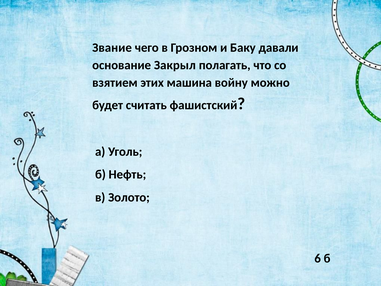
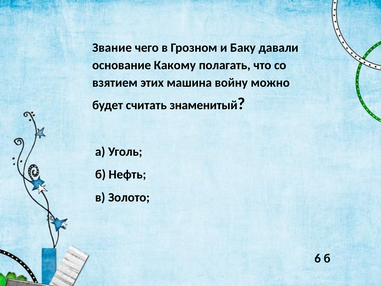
Закрыл: Закрыл -> Какому
фашистский: фашистский -> знаменитый
